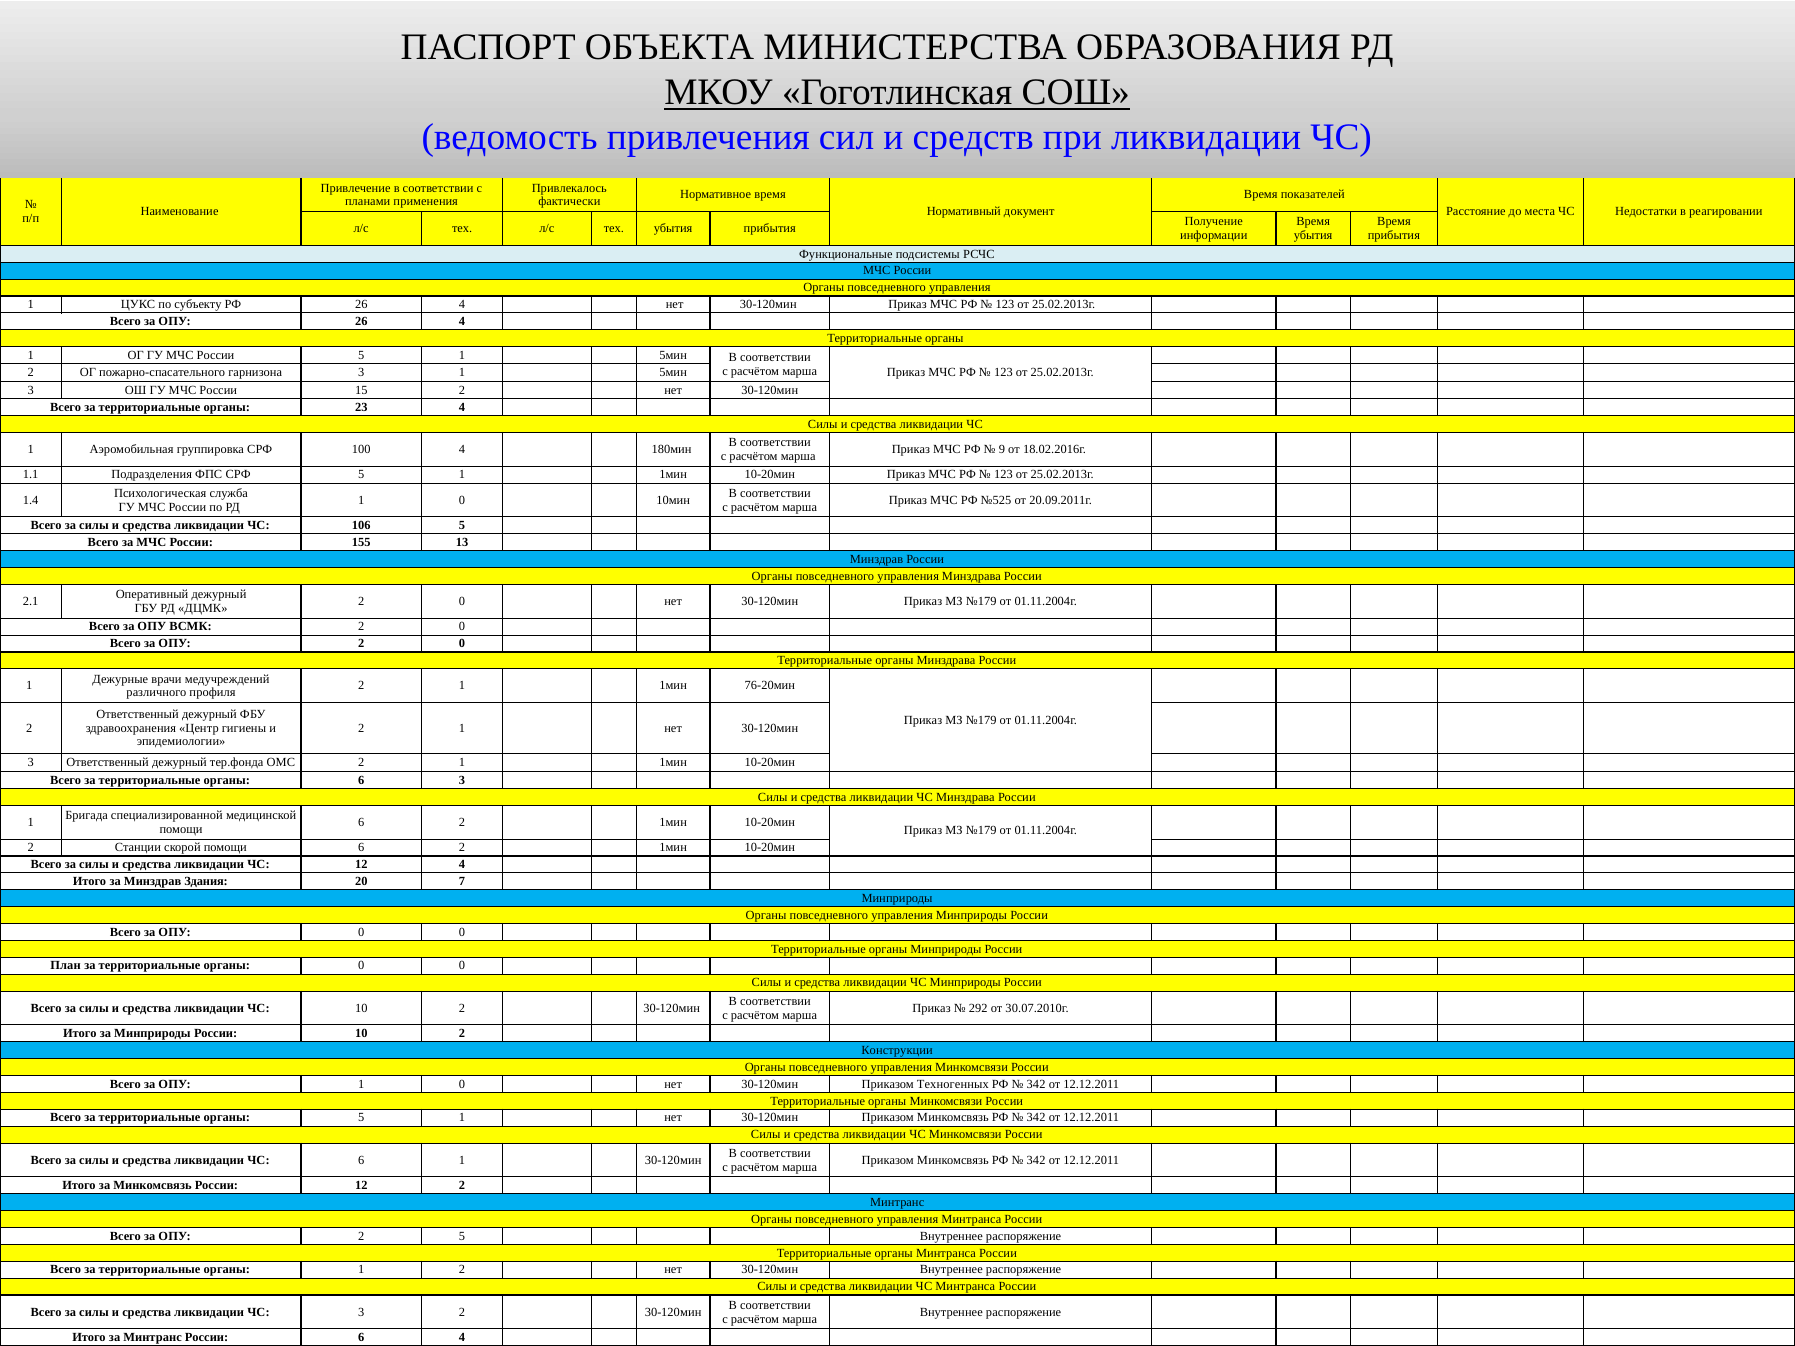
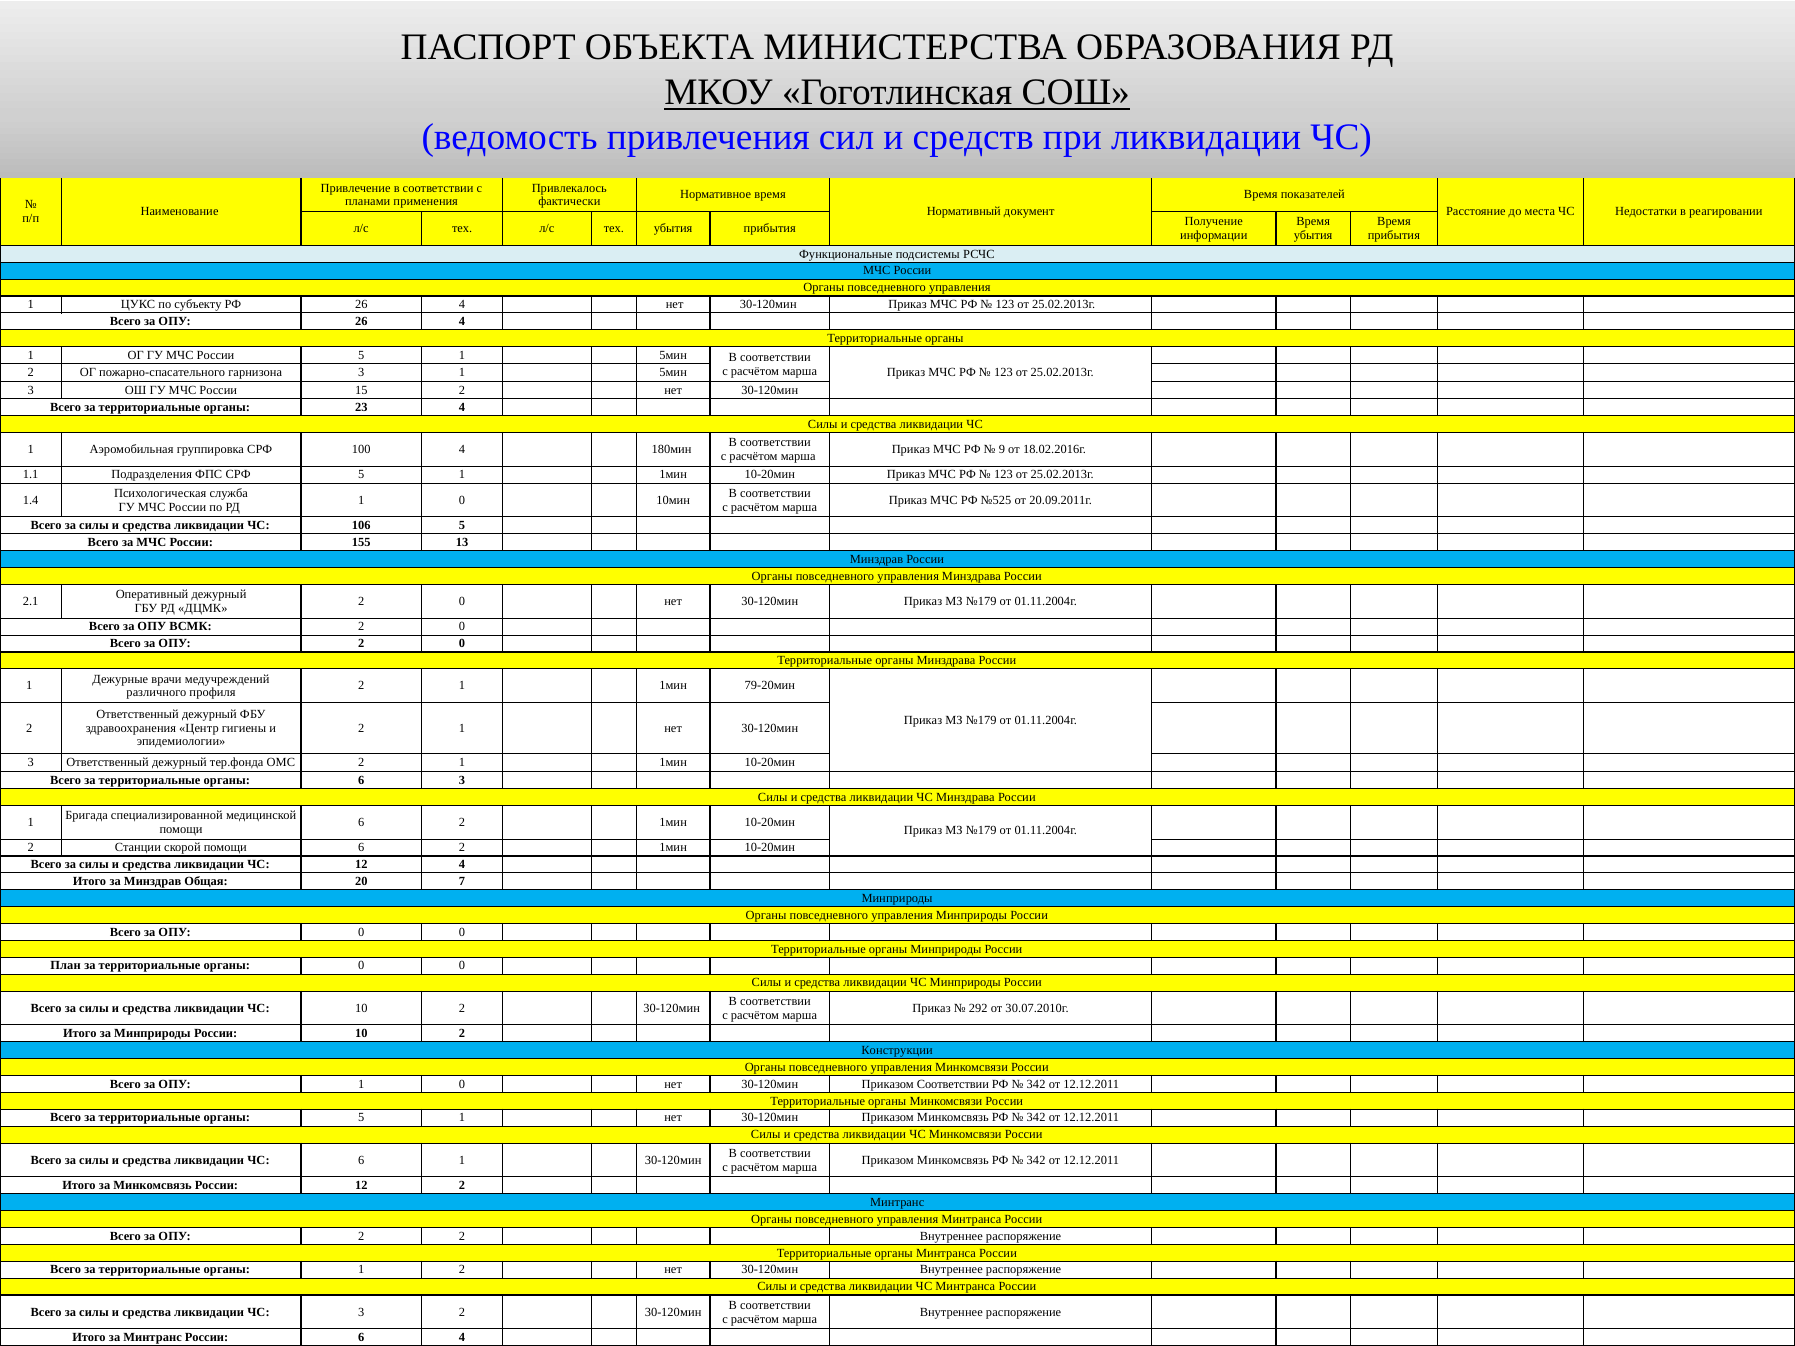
76-20мин: 76-20мин -> 79-20мин
Здания: Здания -> Общая
Приказом Техногенных: Техногенных -> Соответствии
2 5: 5 -> 2
